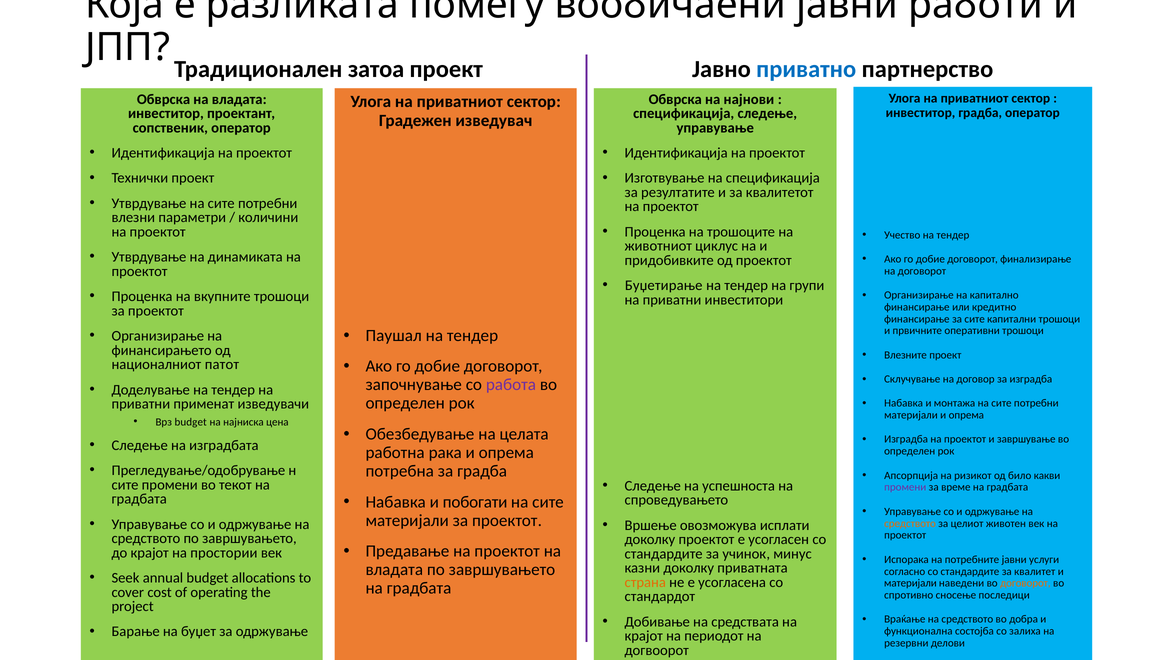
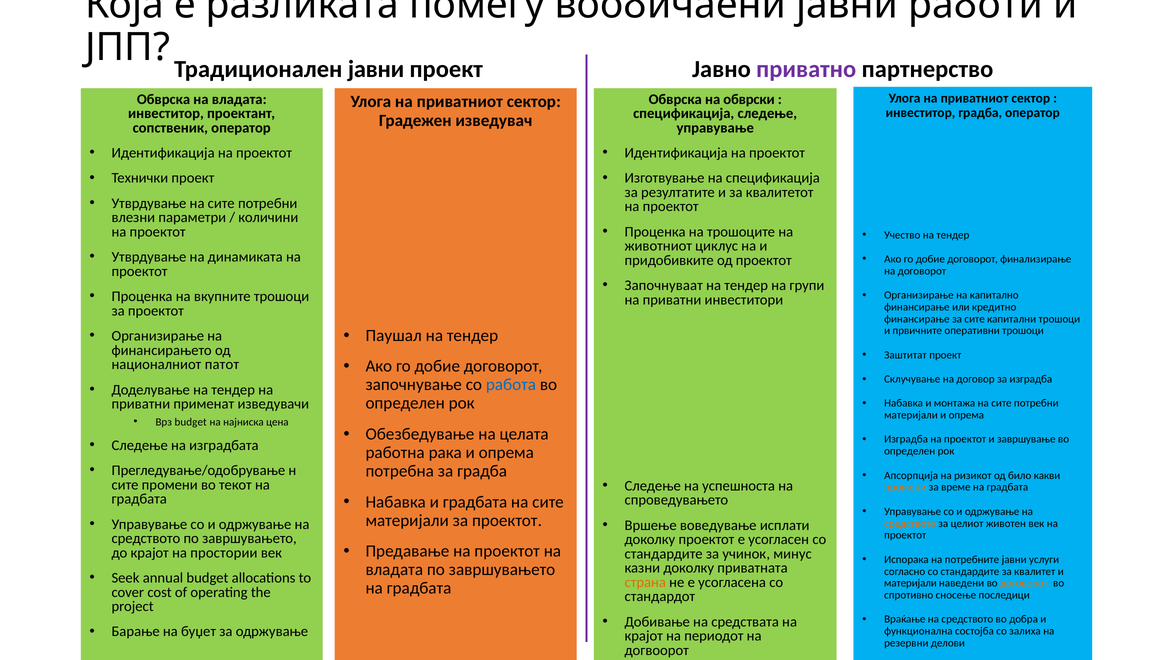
Традиционален затоа: затоа -> јавни
приватно colour: blue -> purple
најнови: најнови -> обврски
Буџетирање: Буџетирање -> Започнуваат
Влезните: Влезните -> Заштитат
работа colour: purple -> blue
промени at (905, 487) colour: purple -> orange
и побогати: побогати -> градбата
овозможува: овозможува -> воведување
